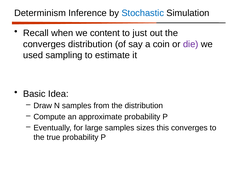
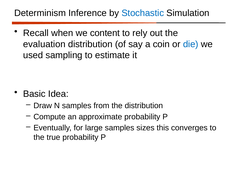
just: just -> rely
converges at (44, 44): converges -> evaluation
die colour: purple -> blue
